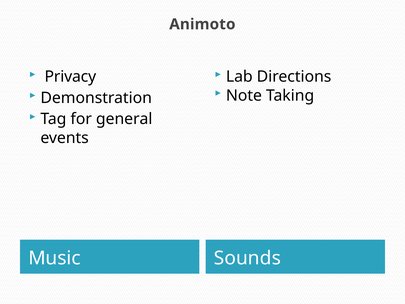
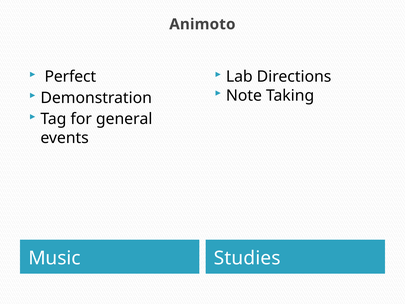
Privacy: Privacy -> Perfect
Sounds: Sounds -> Studies
